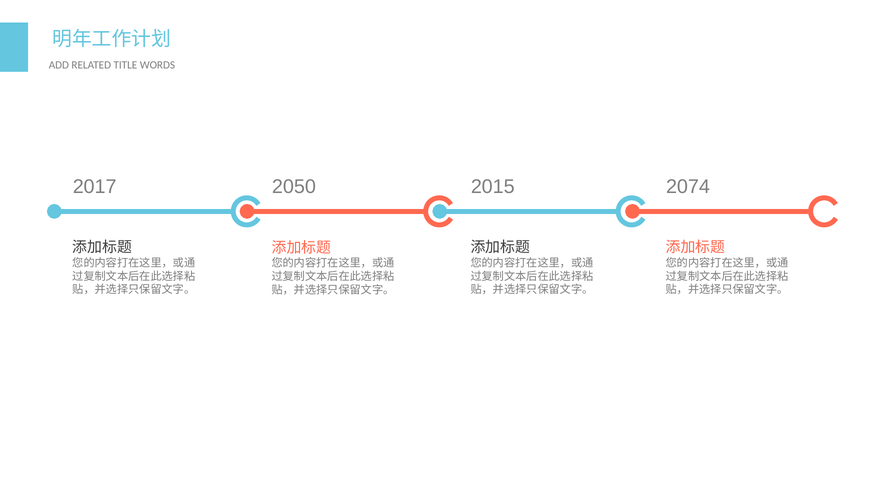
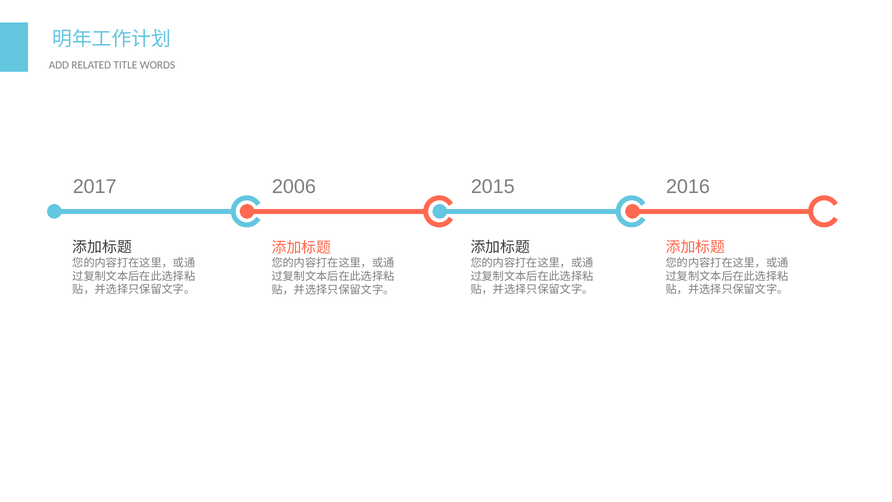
2074: 2074 -> 2016
2050: 2050 -> 2006
